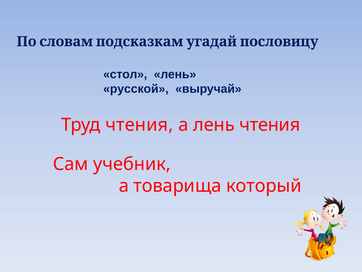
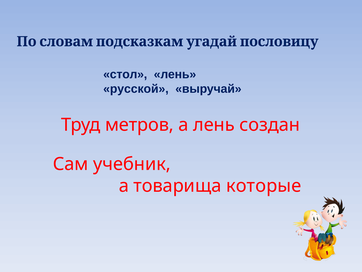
Труд чтения: чтения -> метров
лень чтения: чтения -> создан
который: который -> которые
